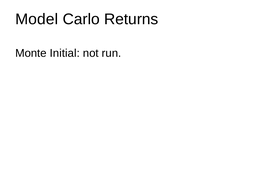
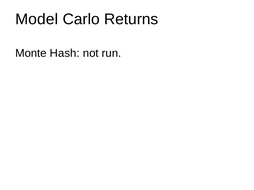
Initial: Initial -> Hash
